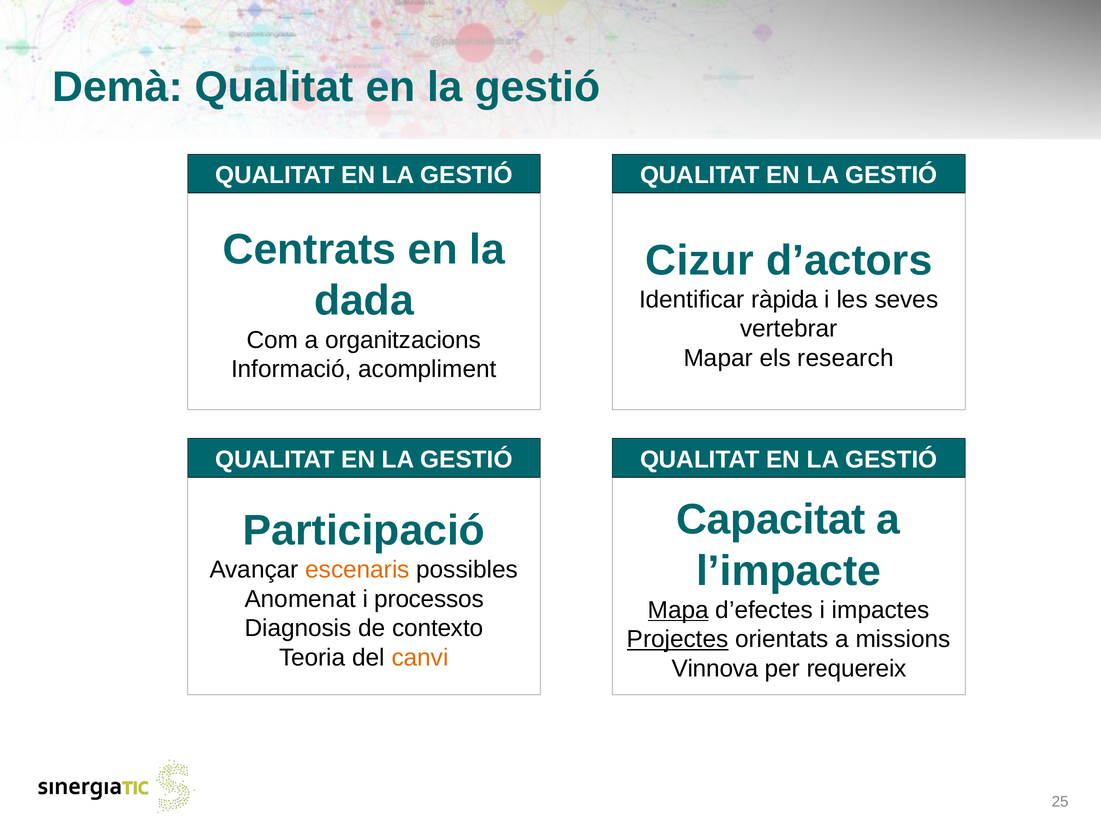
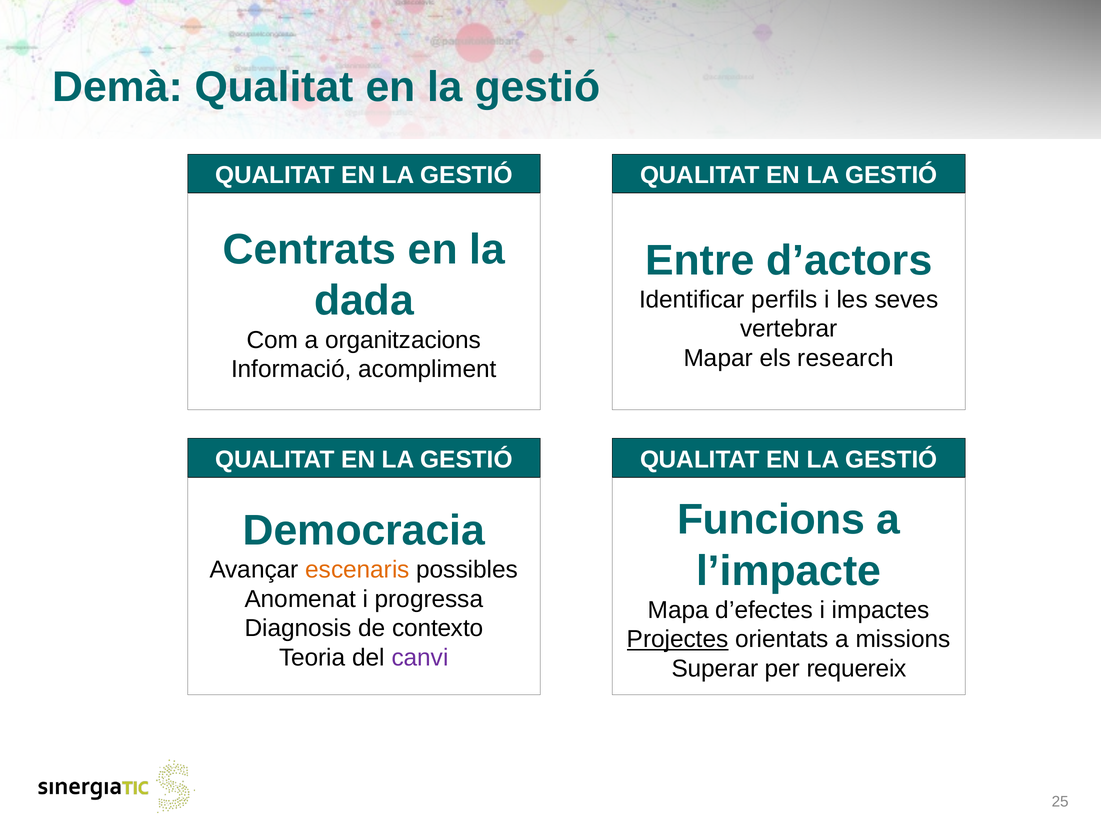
Cizur: Cizur -> Entre
ràpida: ràpida -> perfils
Capacitat: Capacitat -> Funcions
Participació: Participació -> Democracia
processos: processos -> progressa
Mapa underline: present -> none
canvi colour: orange -> purple
Vinnova: Vinnova -> Superar
